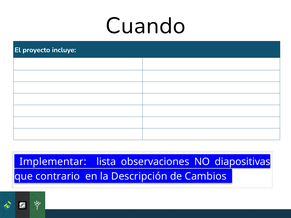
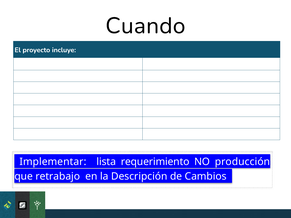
observaciones: observaciones -> requerimiento
diapositivas: diapositivas -> producción
contrario: contrario -> retrabajo
